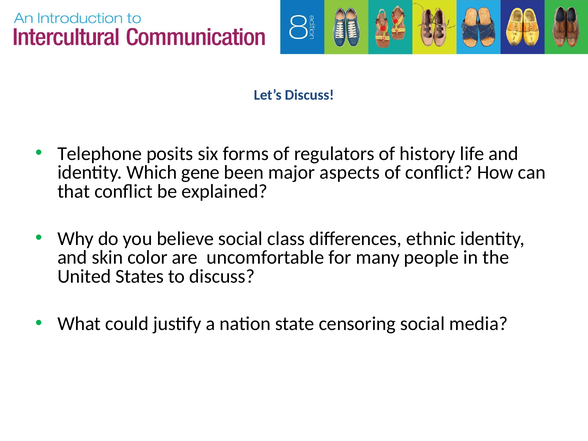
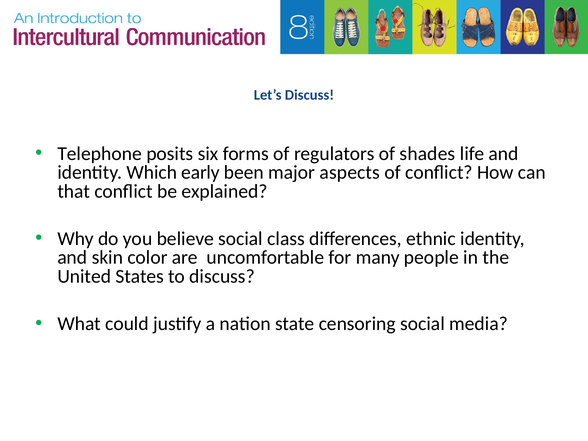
history: history -> shades
gene: gene -> early
